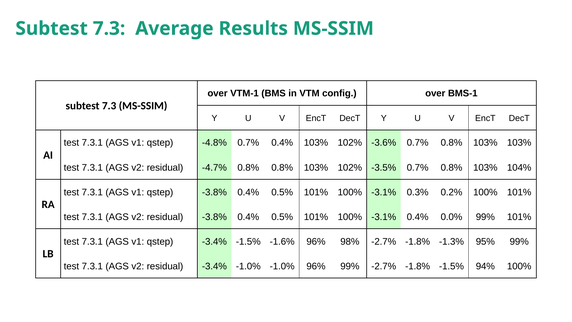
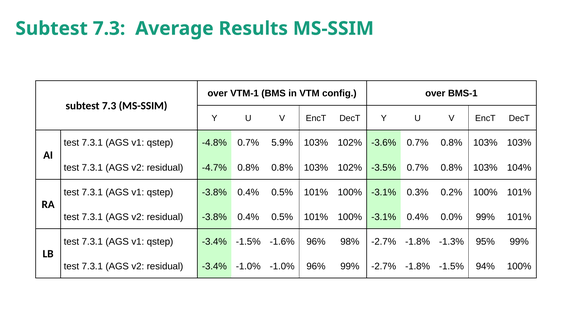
0.7% 0.4%: 0.4% -> 5.9%
